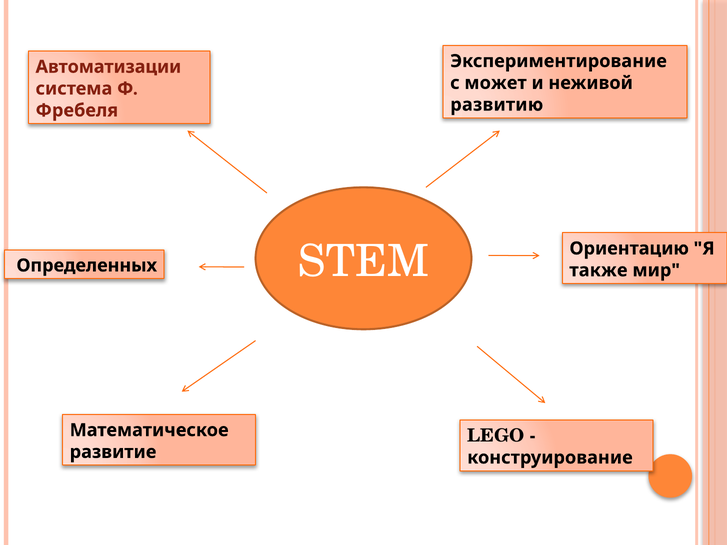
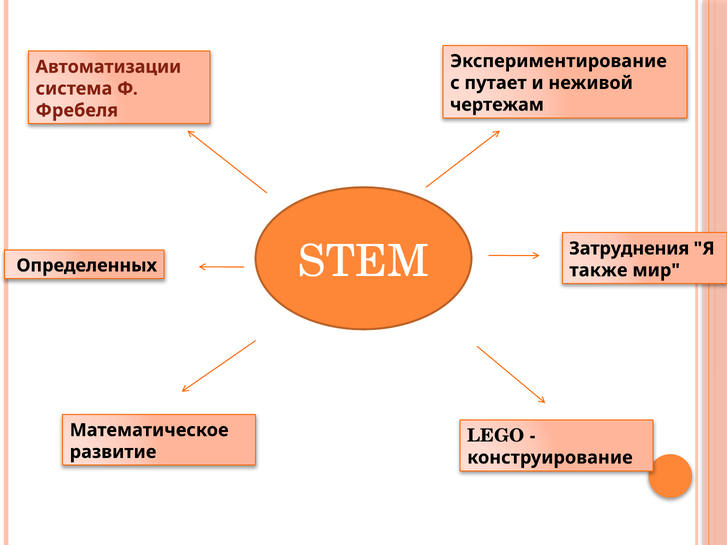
может: может -> путает
развитию: развитию -> чертежам
Ориентацию: Ориентацию -> Затруднения
